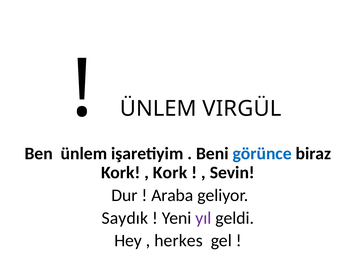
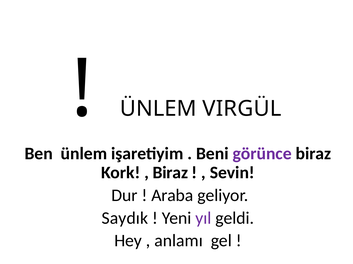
görünce colour: blue -> purple
Kork at (170, 173): Kork -> Biraz
herkes: herkes -> anlamı
